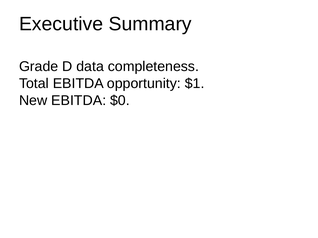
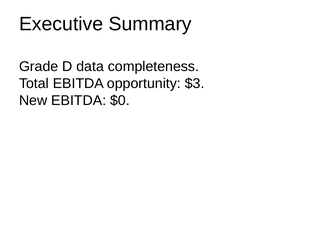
$1: $1 -> $3
